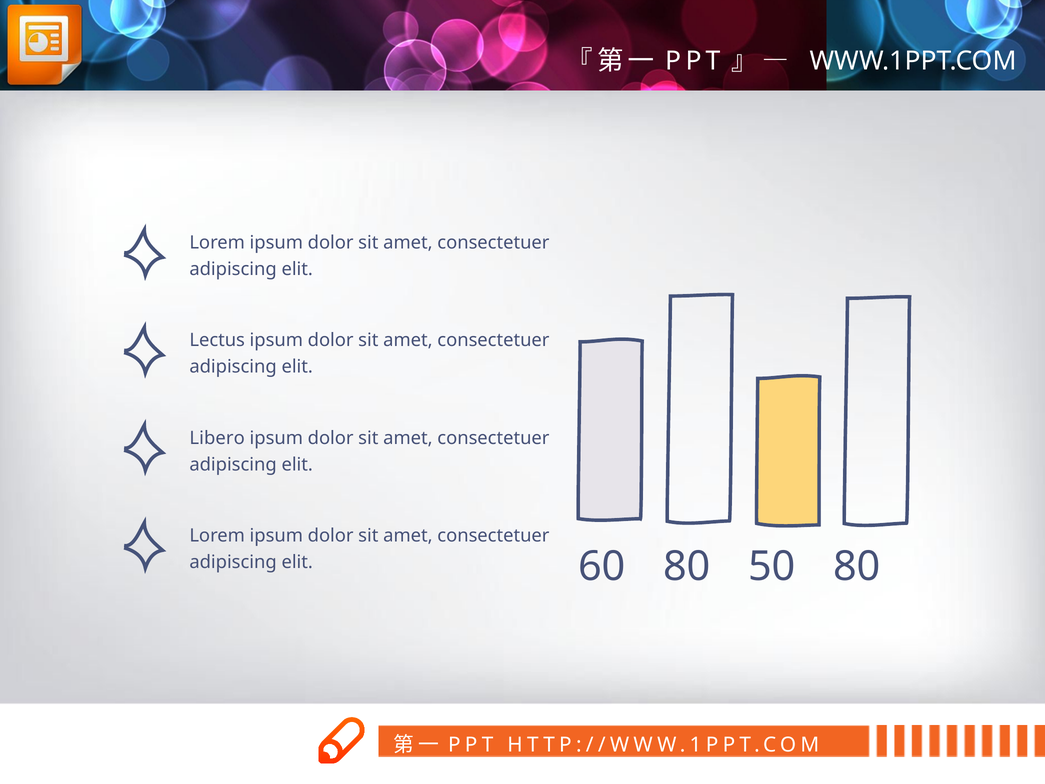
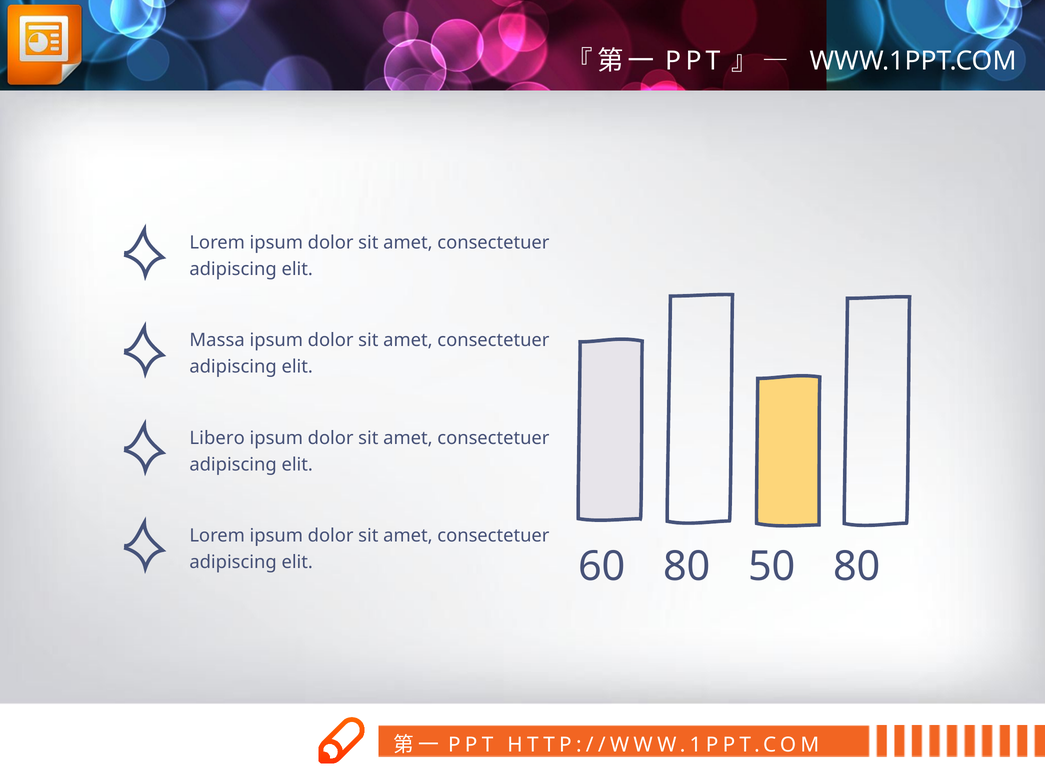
Lectus: Lectus -> Massa
